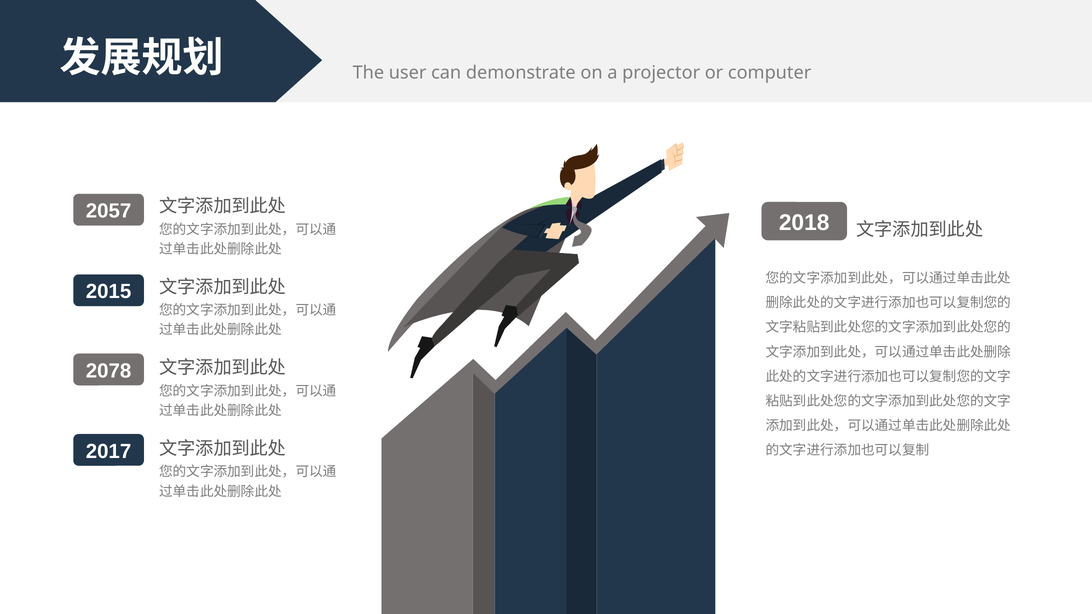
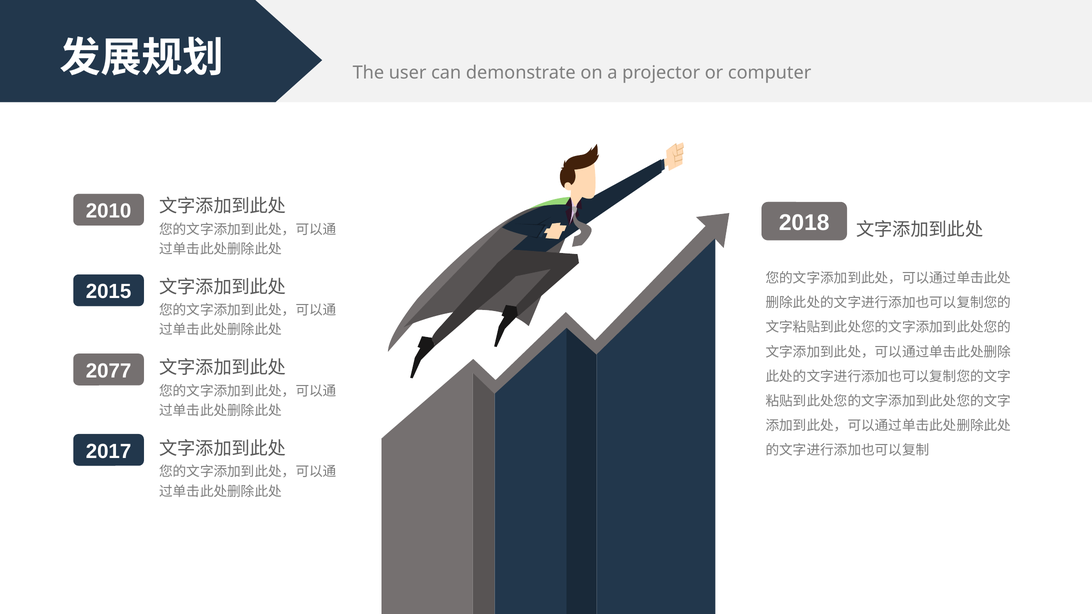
2057: 2057 -> 2010
2078: 2078 -> 2077
